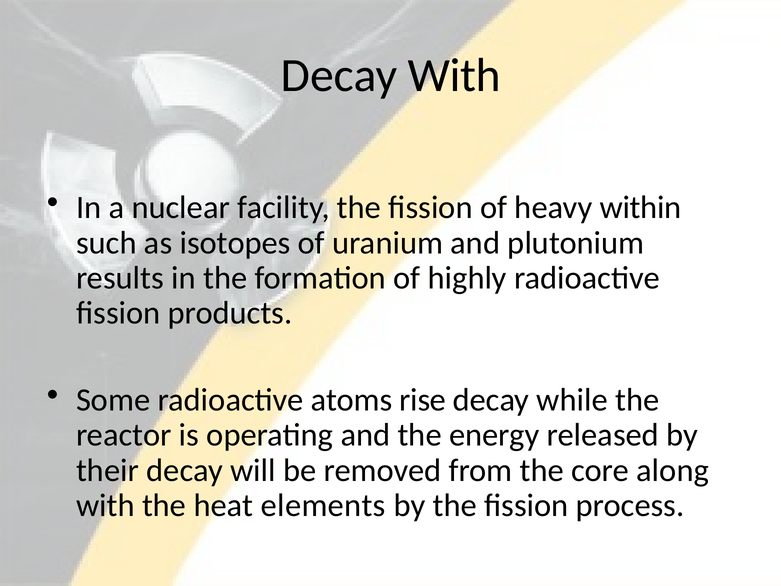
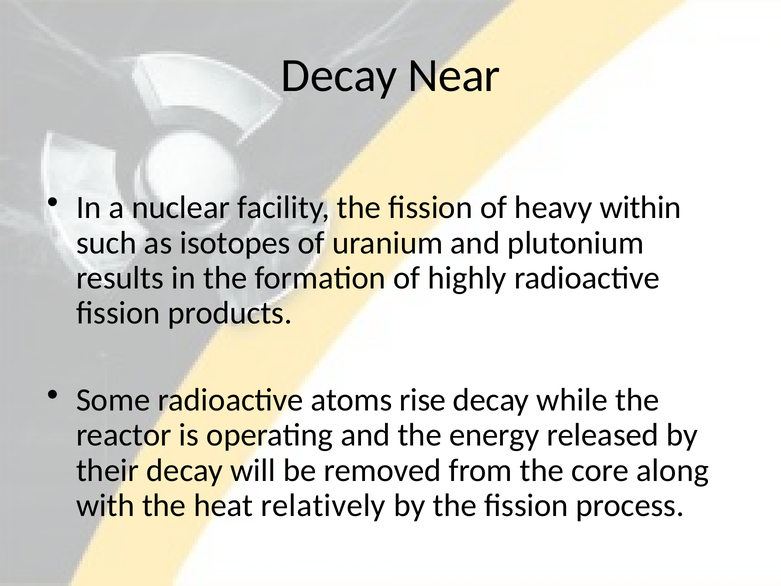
Decay With: With -> Near
elements: elements -> relatively
